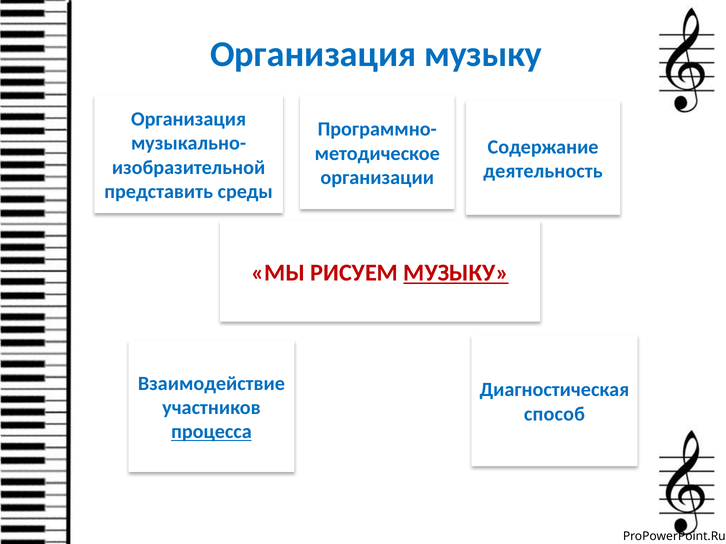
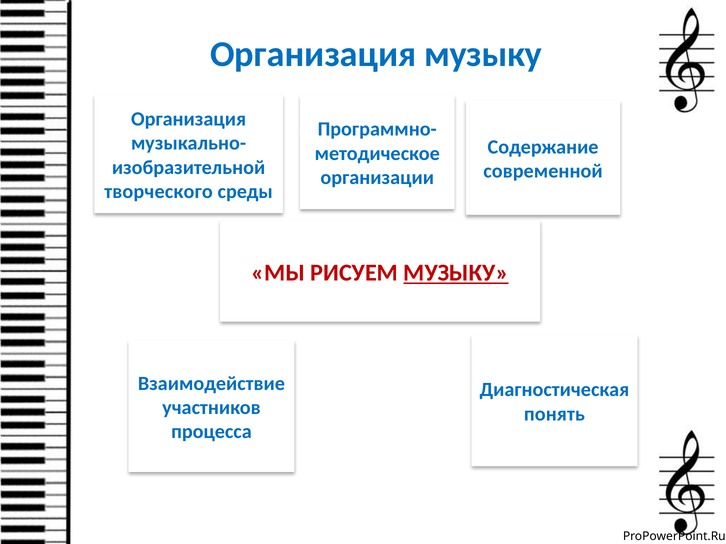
деятельность: деятельность -> современной
представить: представить -> творческого
способ: способ -> понять
процесса underline: present -> none
